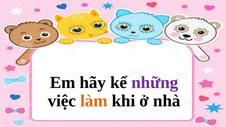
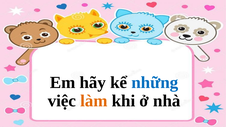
những colour: purple -> blue
